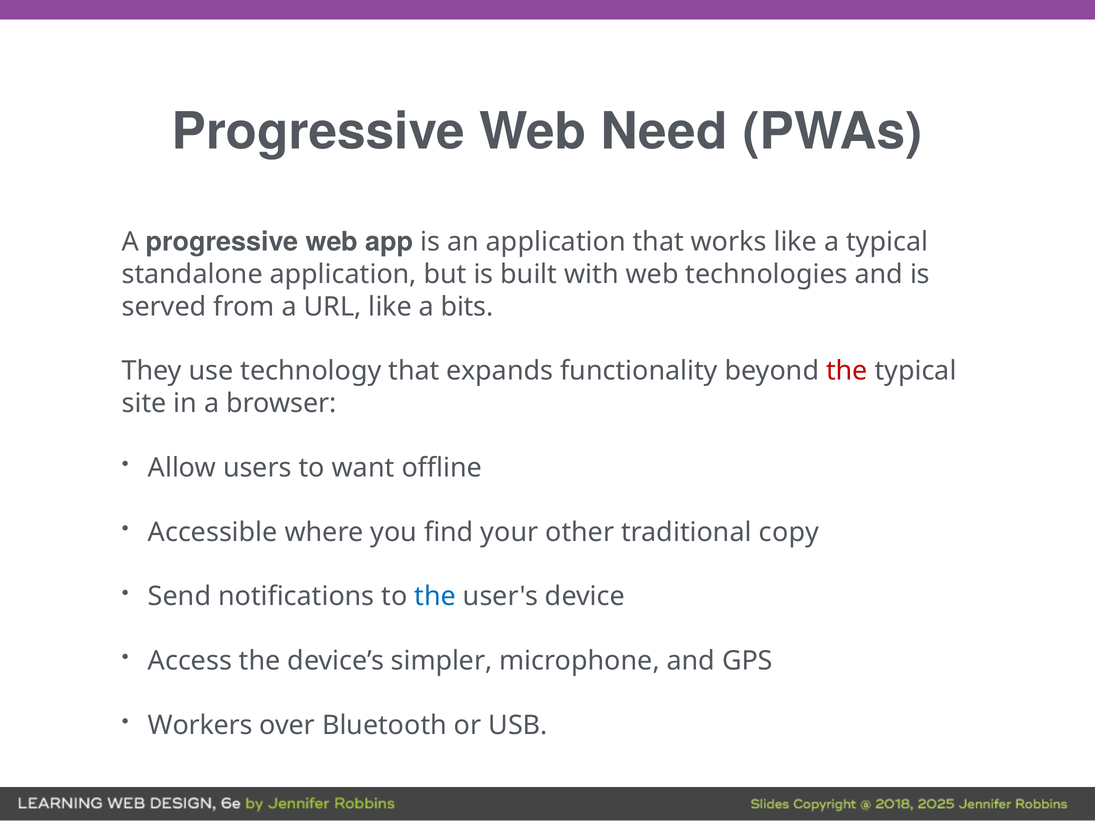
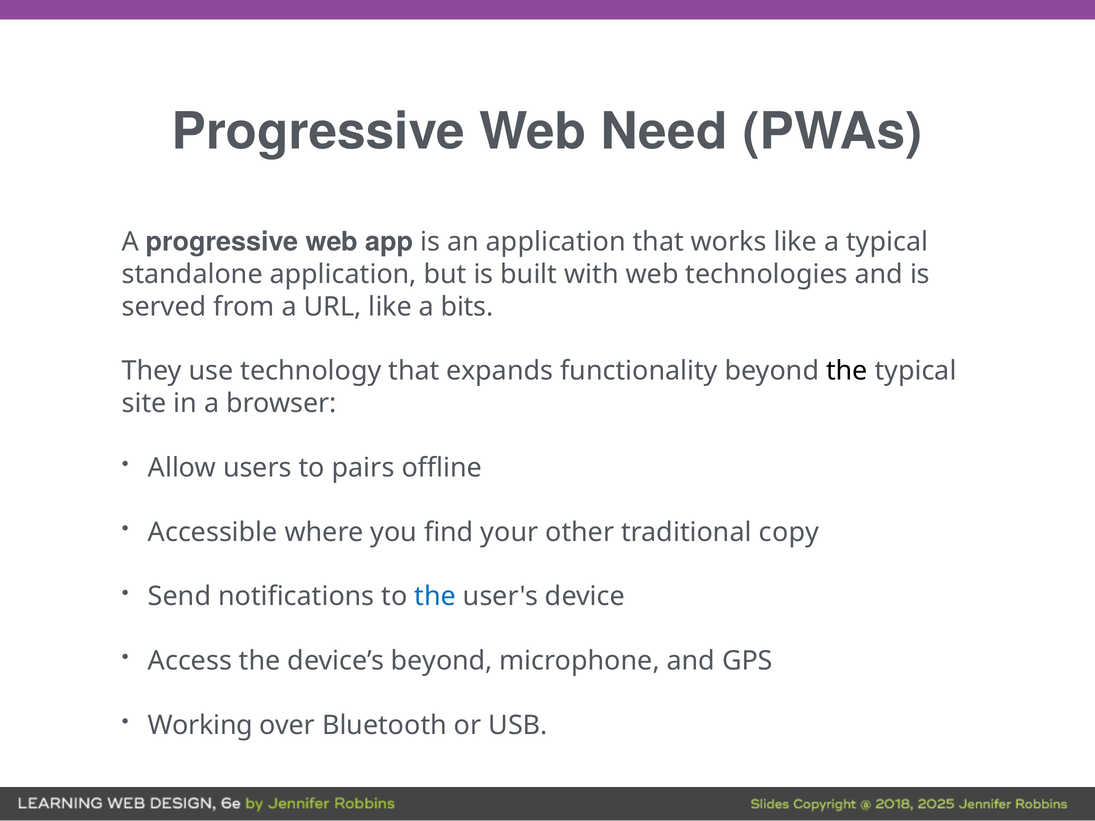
the at (847, 371) colour: red -> black
want: want -> pairs
device’s simpler: simpler -> beyond
Workers: Workers -> Working
